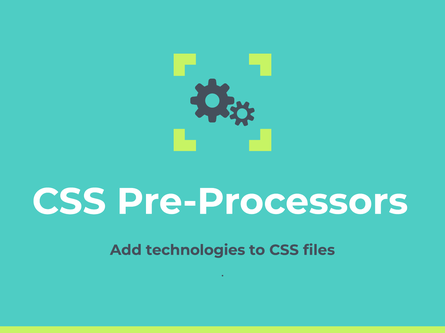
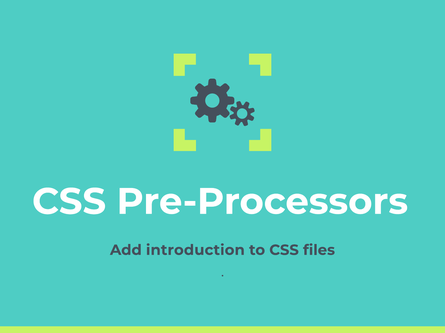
technologies: technologies -> introduction
